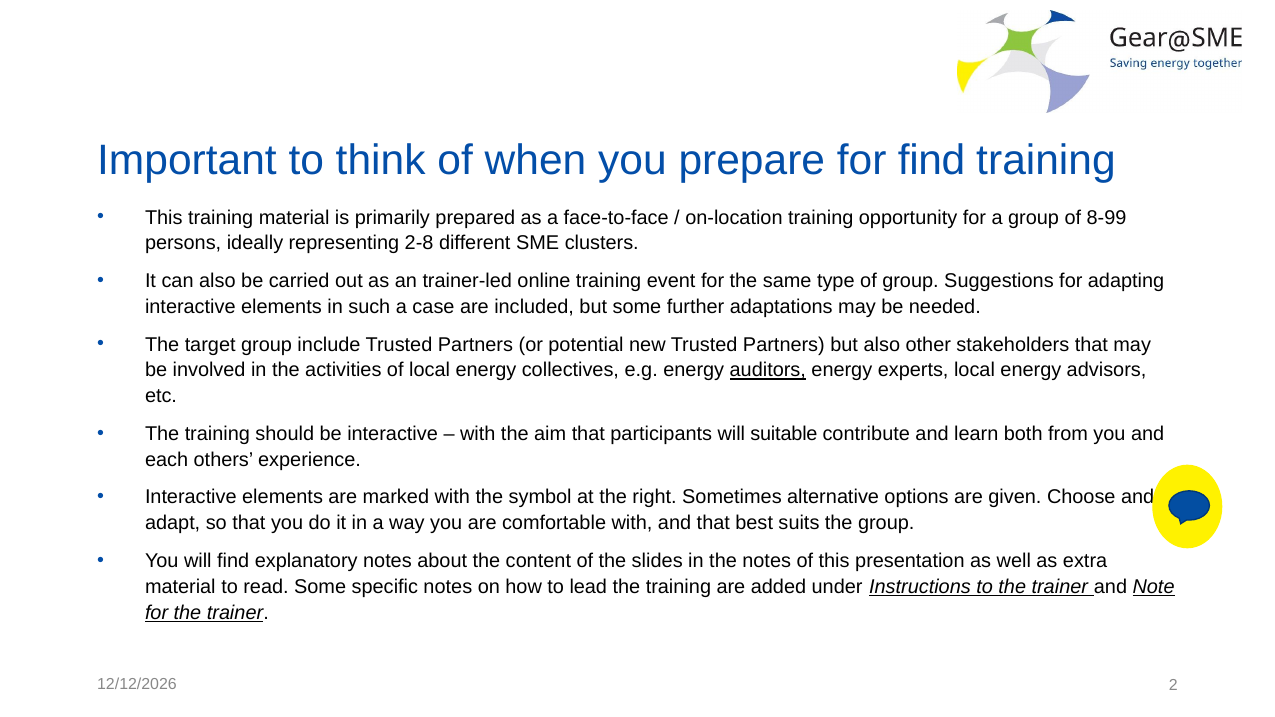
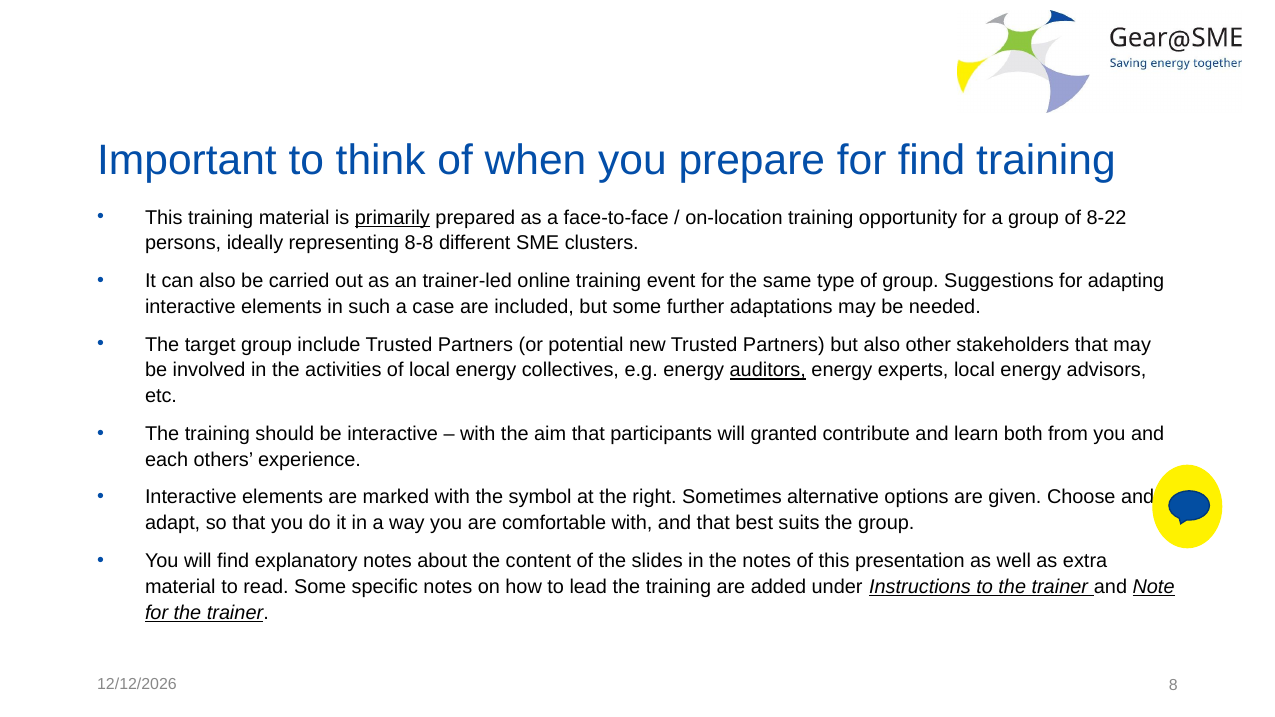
primarily underline: none -> present
8-99: 8-99 -> 8-22
2-8: 2-8 -> 8-8
suitable: suitable -> granted
2: 2 -> 8
